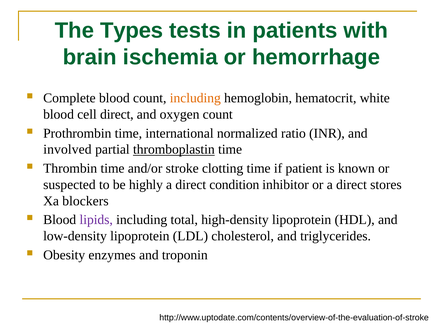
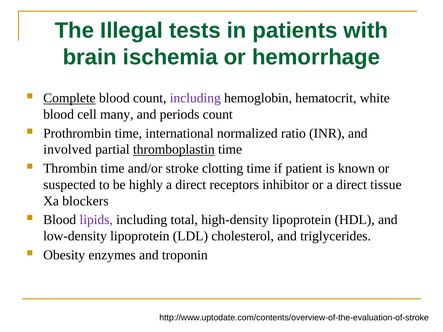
Types: Types -> Illegal
Complete underline: none -> present
including at (195, 98) colour: orange -> purple
cell direct: direct -> many
oxygen: oxygen -> periods
condition: condition -> receptors
stores: stores -> tissue
